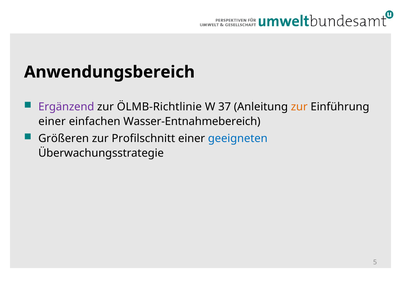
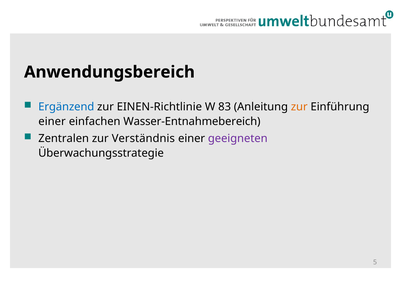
Ergänzend colour: purple -> blue
ÖLMB-Richtlinie: ÖLMB-Richtlinie -> EINEN-Richtlinie
37: 37 -> 83
Größeren: Größeren -> Zentralen
Profilschnitt: Profilschnitt -> Verständnis
geeigneten colour: blue -> purple
